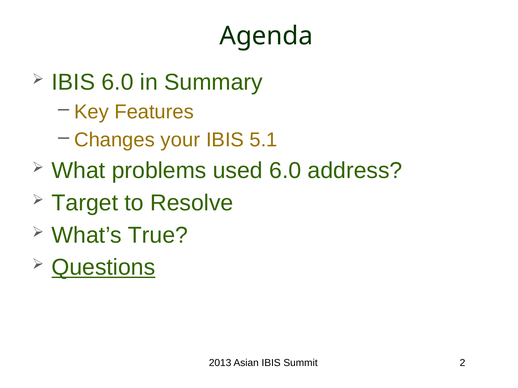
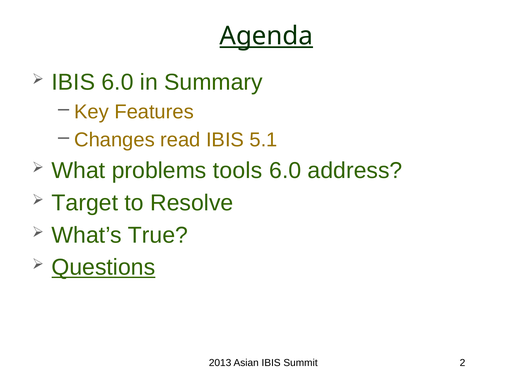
Agenda underline: none -> present
your: your -> read
used: used -> tools
